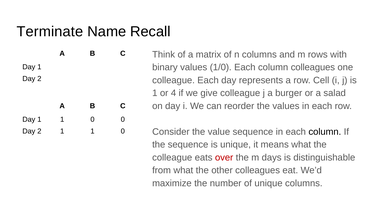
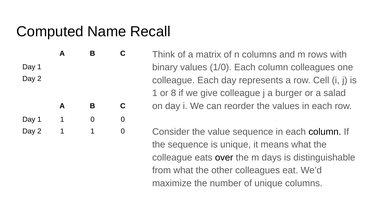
Terminate: Terminate -> Computed
4: 4 -> 8
over colour: red -> black
